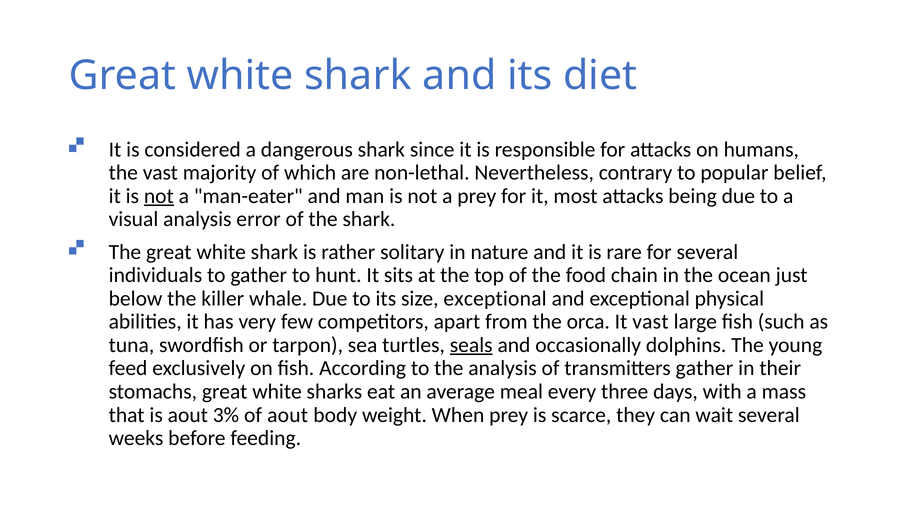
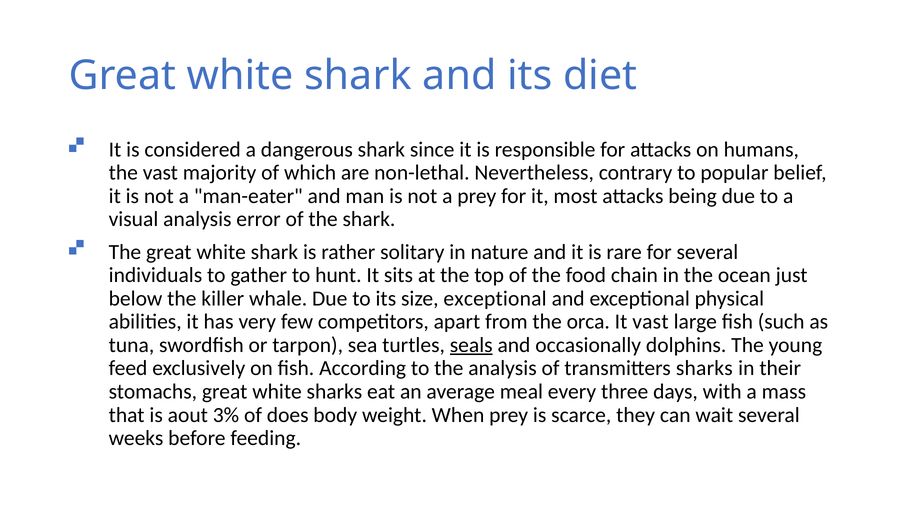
not at (159, 196) underline: present -> none
transmitters gather: gather -> sharks
of aout: aout -> does
